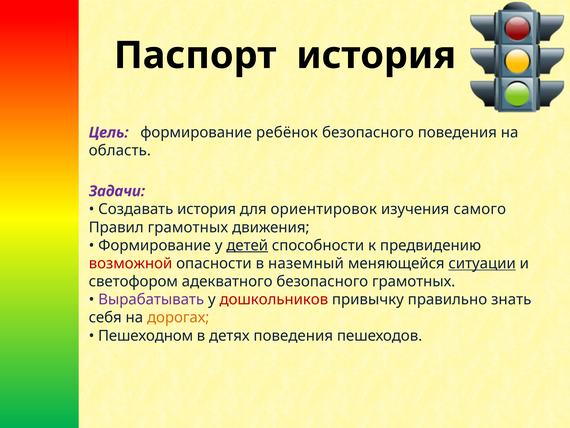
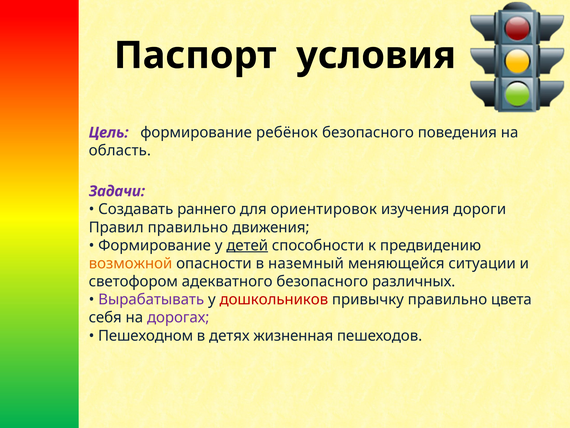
Паспорт история: история -> условия
Создавать история: история -> раннего
самого: самого -> дороги
Правил грамотных: грамотных -> правильно
возможной colour: red -> orange
ситуации underline: present -> none
безопасного грамотных: грамотных -> различных
знать: знать -> цвета
дорогах colour: orange -> purple
детях поведения: поведения -> жизненная
